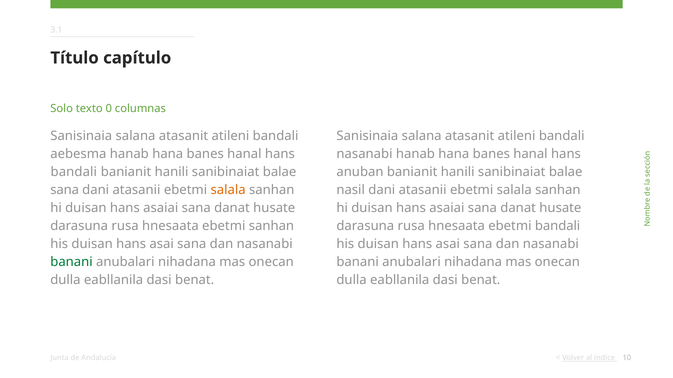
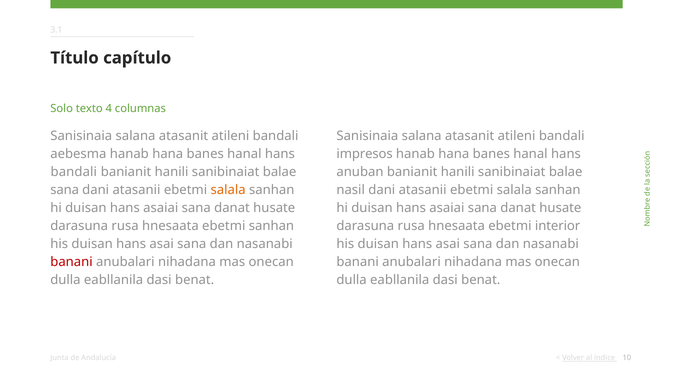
0: 0 -> 4
nasanabi at (365, 154): nasanabi -> impresos
ebetmi bandali: bandali -> interior
banani at (71, 262) colour: green -> red
